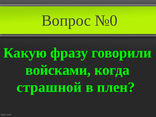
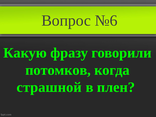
№0: №0 -> №6
войсками: войсками -> потомков
